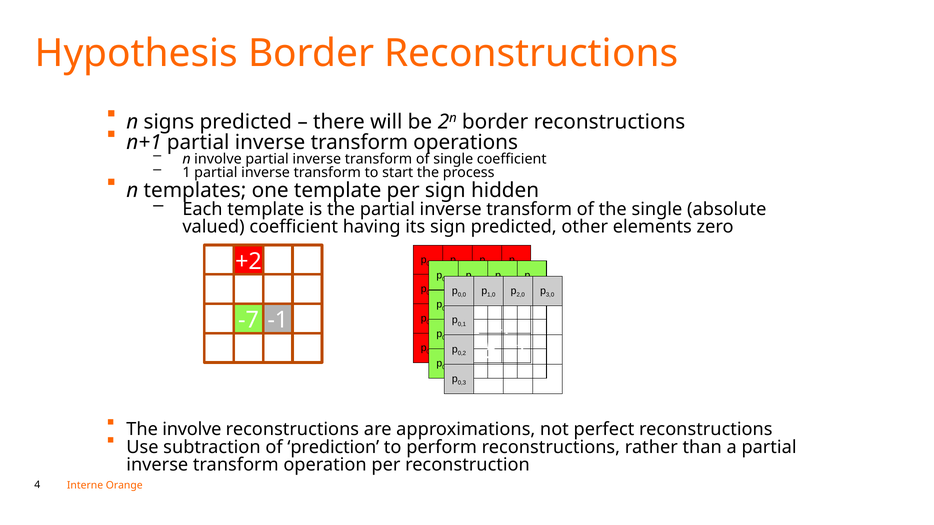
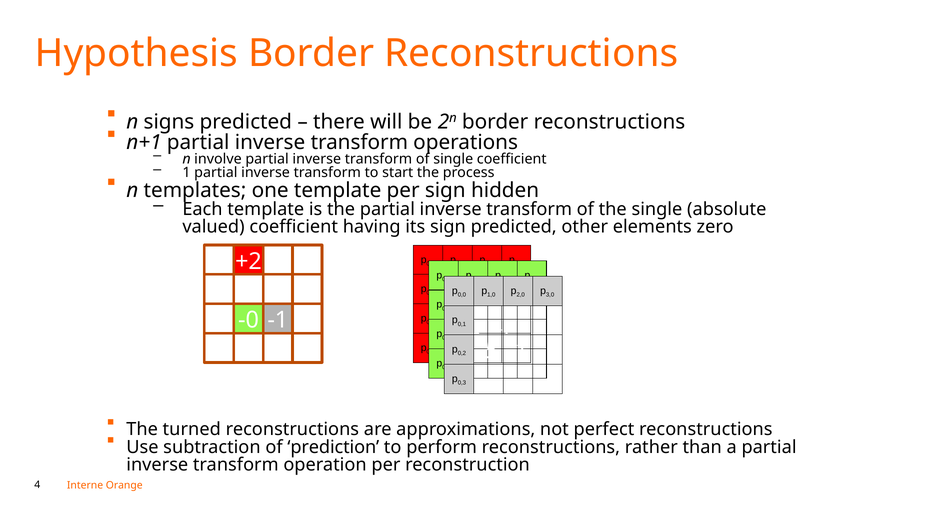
-7: -7 -> -0
The involve: involve -> turned
